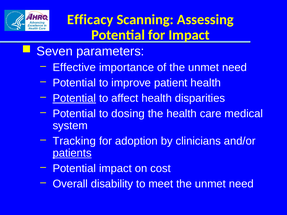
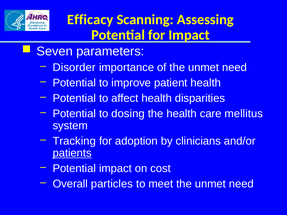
Effective: Effective -> Disorder
Potential at (74, 98) underline: present -> none
medical: medical -> mellitus
disability: disability -> particles
